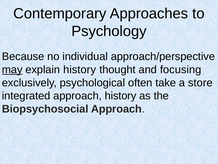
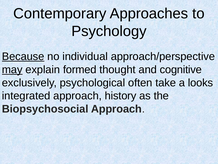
Because underline: none -> present
explain history: history -> formed
focusing: focusing -> cognitive
store: store -> looks
